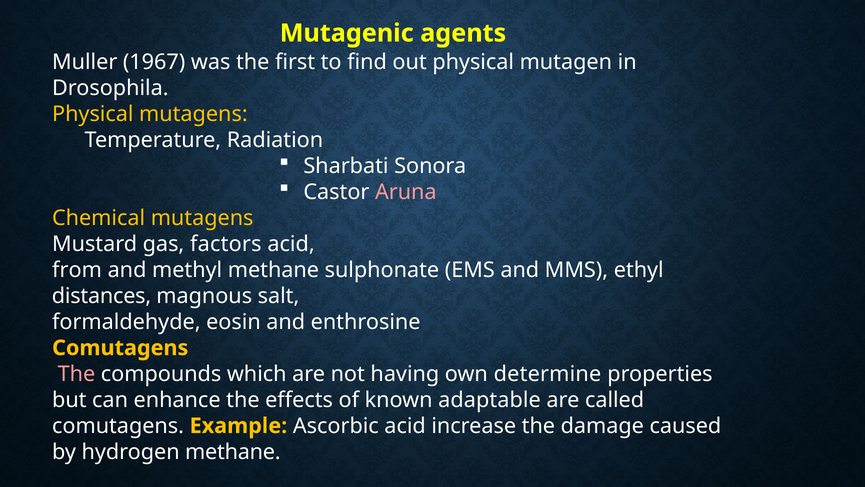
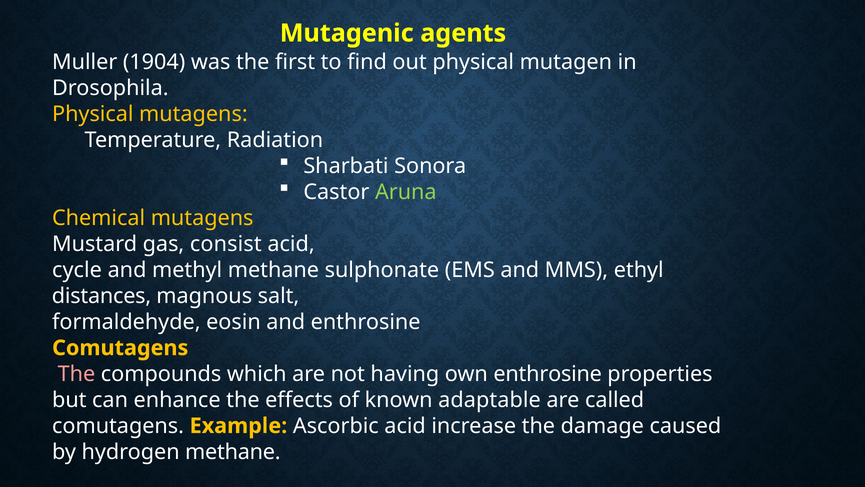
1967: 1967 -> 1904
Aruna colour: pink -> light green
factors: factors -> consist
from: from -> cycle
own determine: determine -> enthrosine
